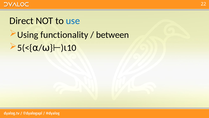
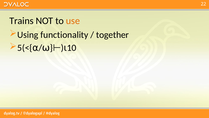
Direct: Direct -> Trains
use colour: blue -> orange
between: between -> together
